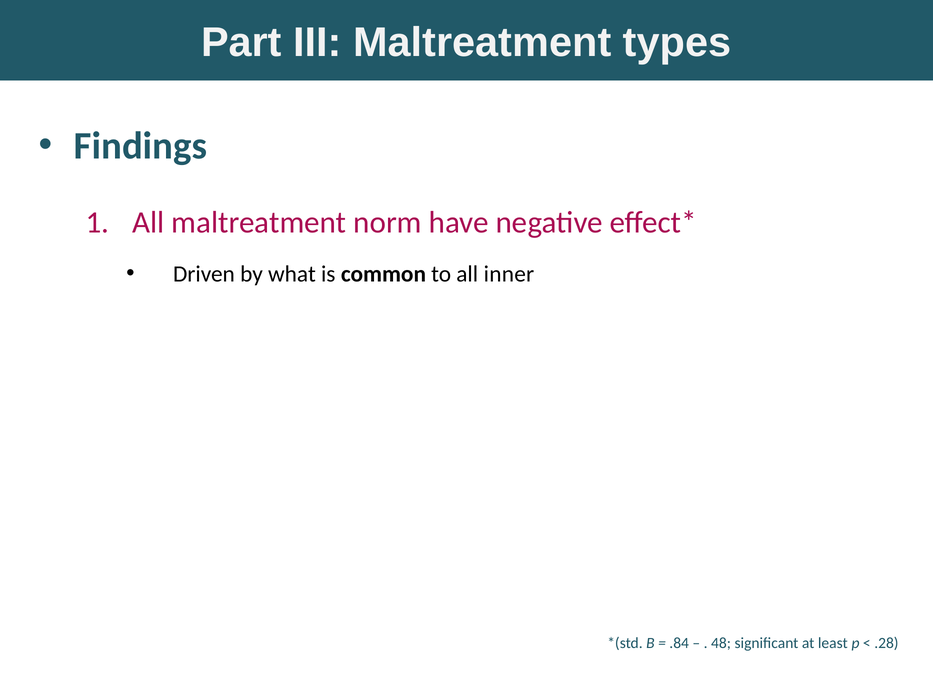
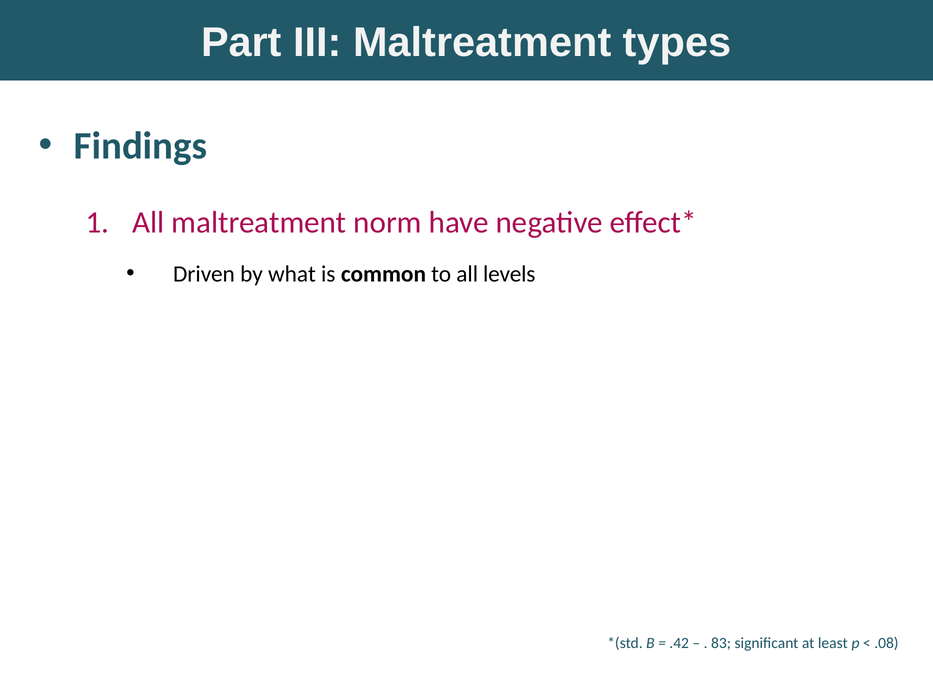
inner: inner -> levels
.84: .84 -> .42
48: 48 -> 83
.28: .28 -> .08
